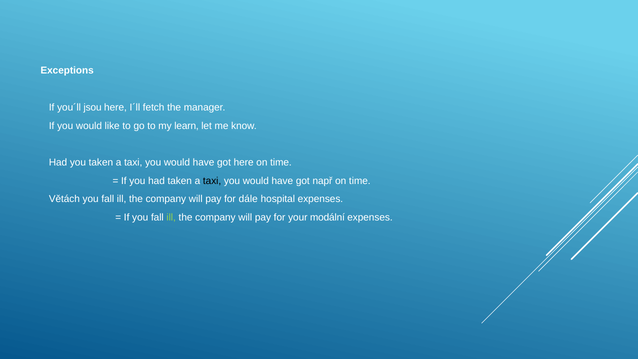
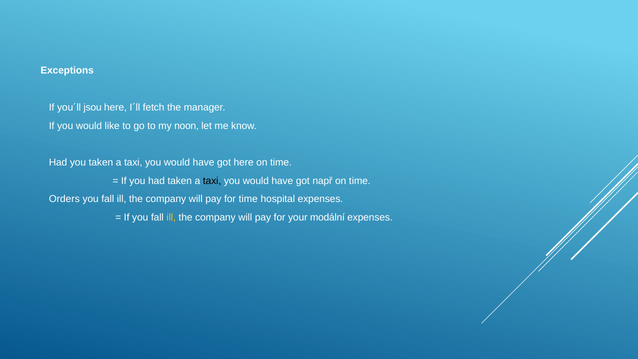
learn: learn -> noon
Větách: Větách -> Orders
for dále: dále -> time
ill at (171, 217) colour: light green -> yellow
